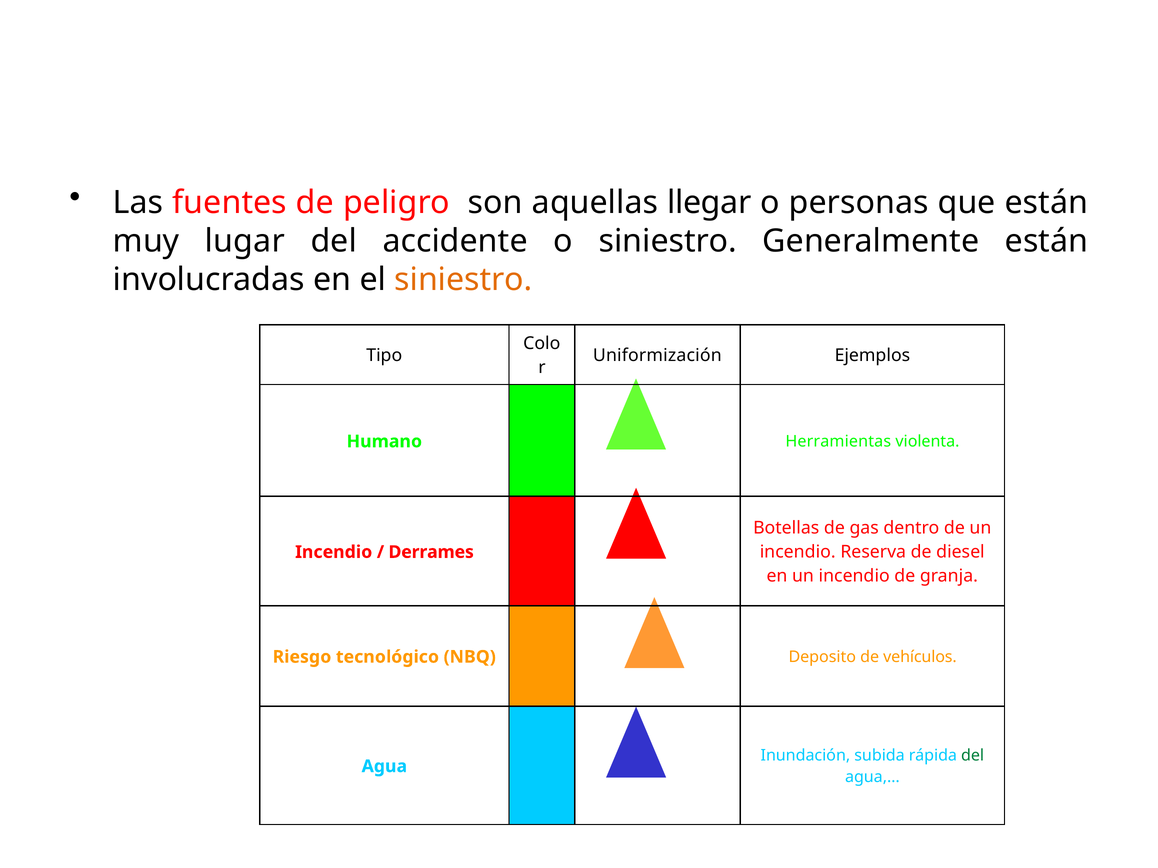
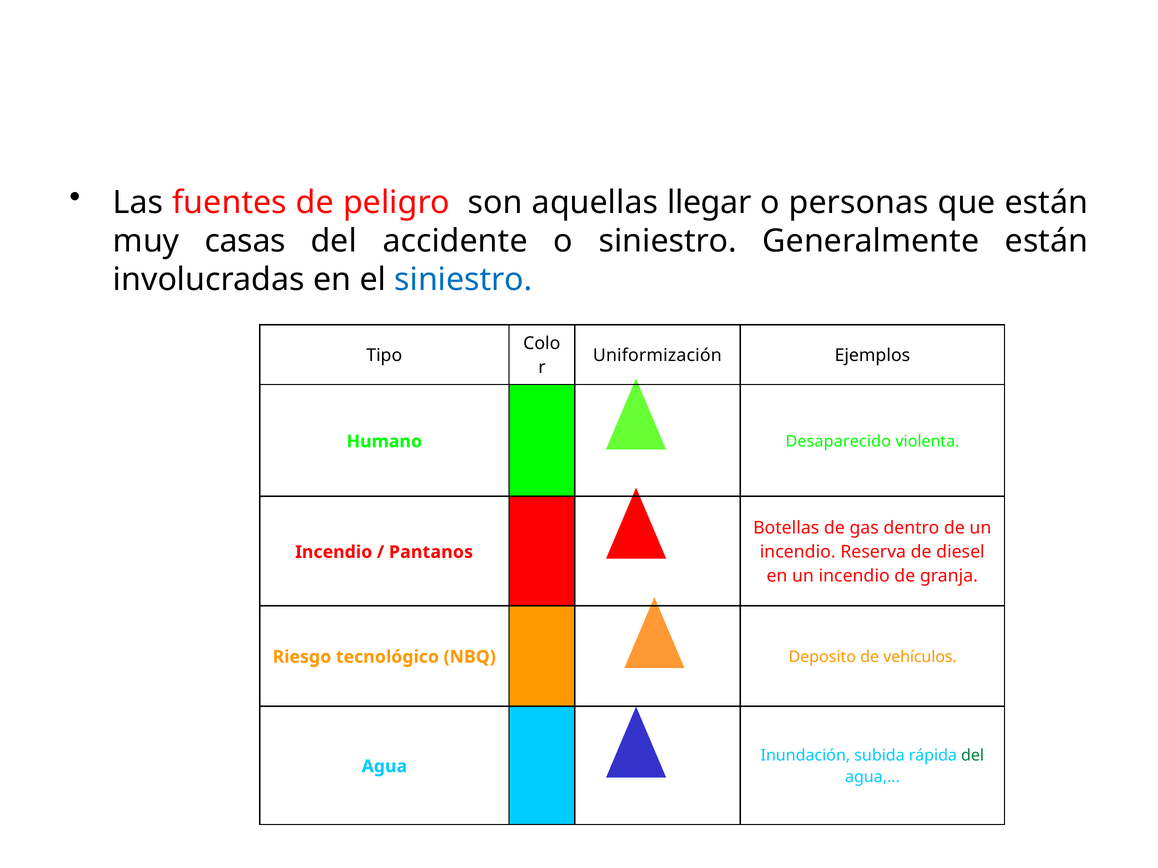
lugar: lugar -> casas
siniestro at (463, 280) colour: orange -> blue
Herramientas: Herramientas -> Desaparecido
Derrames: Derrames -> Pantanos
